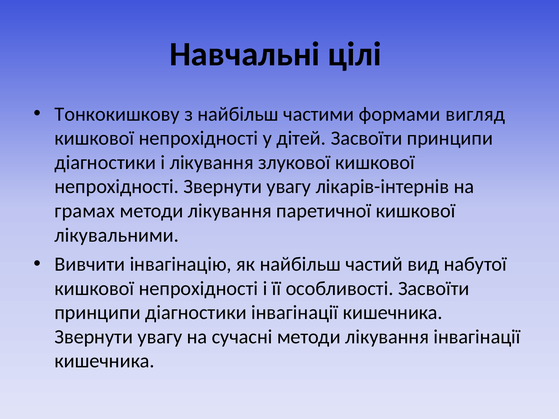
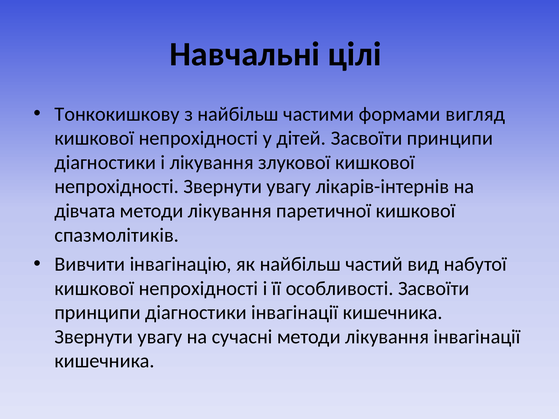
грамах: грамах -> дівчата
лікувальними: лікувальними -> спазмолітиків
